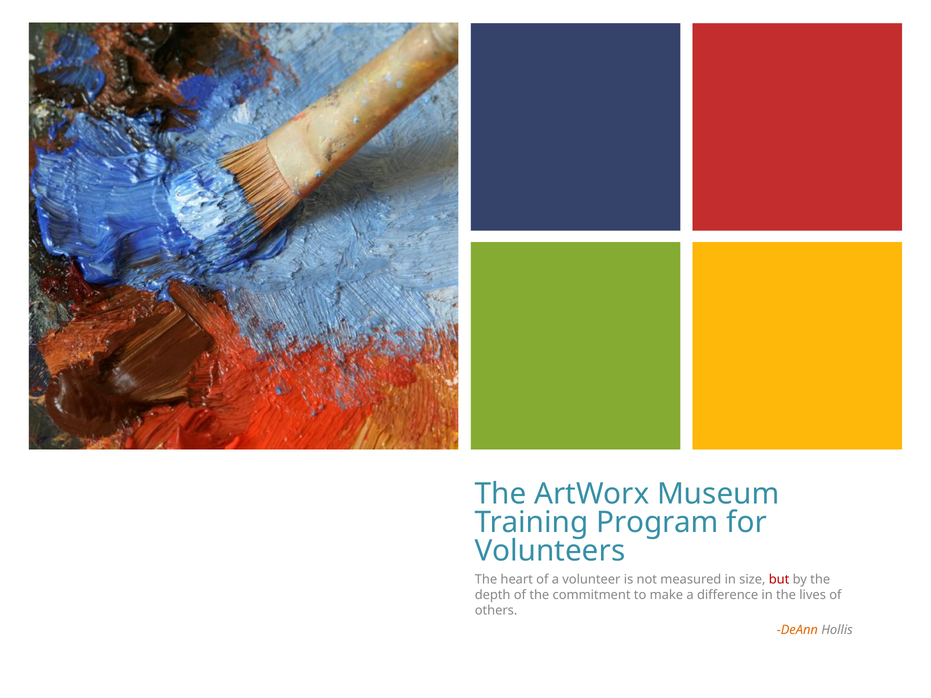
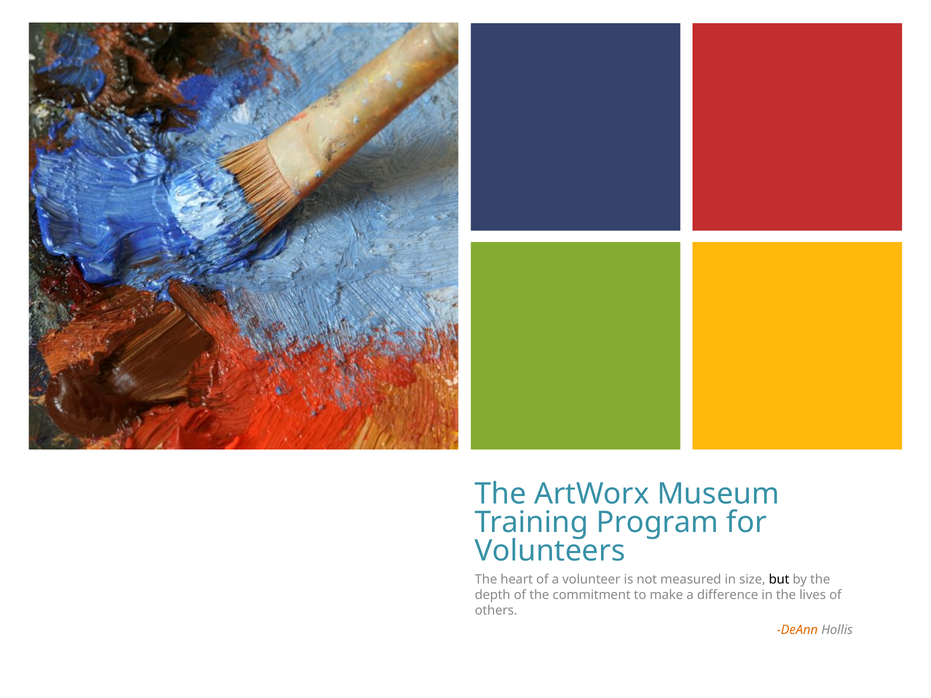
but colour: red -> black
